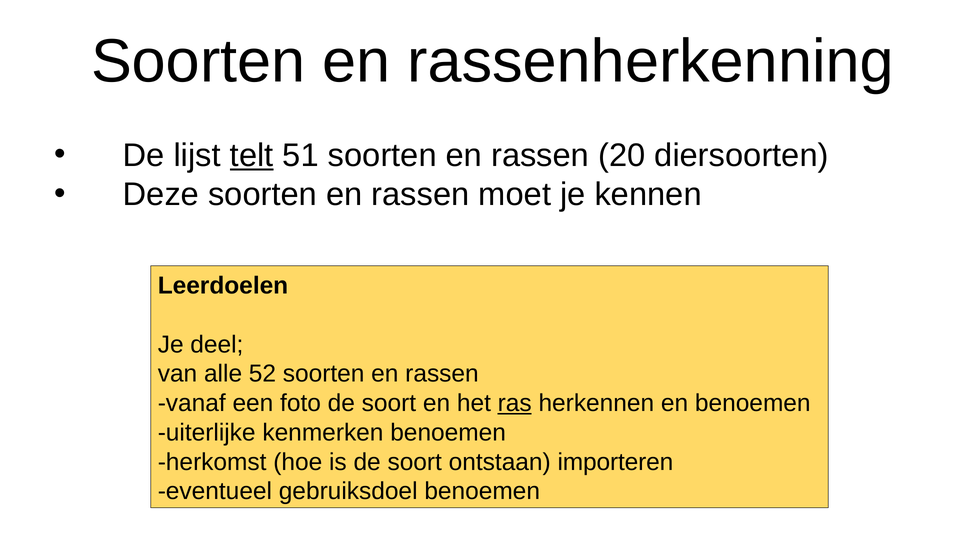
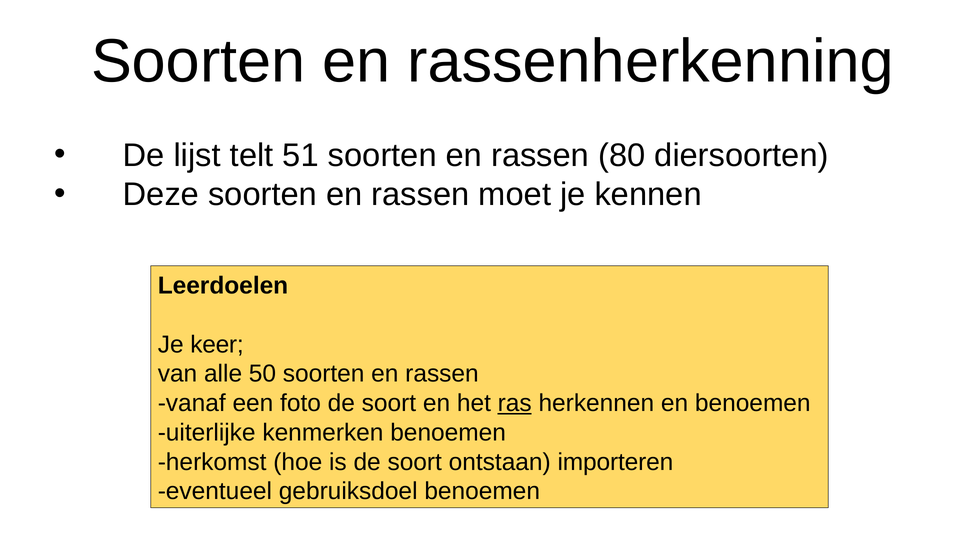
telt underline: present -> none
20: 20 -> 80
deel: deel -> keer
52: 52 -> 50
